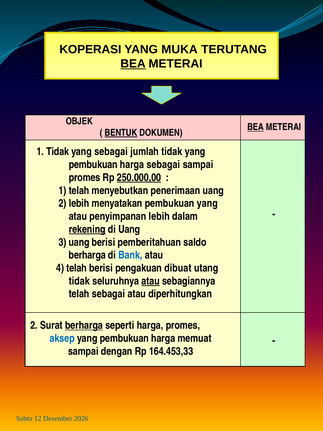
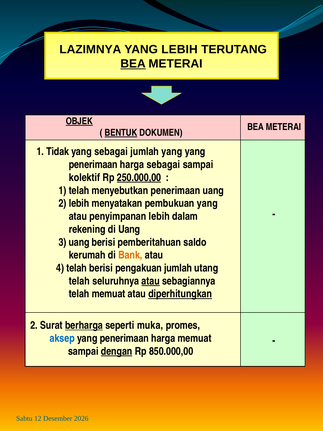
KOPERASI: KOPERASI -> LAZIMNYA
YANG MUKA: MUKA -> LEBIH
OBJEK underline: none -> present
BEA at (256, 127) underline: present -> none
jumlah tidak: tidak -> yang
pembukuan at (93, 164): pembukuan -> penerimaan
promes at (85, 177): promes -> kolektif
rekening underline: present -> none
berharga at (87, 255): berharga -> kerumah
Bank colour: blue -> orange
pengakuan dibuat: dibuat -> jumlah
tidak at (79, 281): tidak -> telah
telah sebagai: sebagai -> memuat
diperhitungkan underline: none -> present
seperti harga: harga -> muka
pembukuan at (124, 338): pembukuan -> penerimaan
dengan underline: none -> present
164.453,33: 164.453,33 -> 850.000,00
